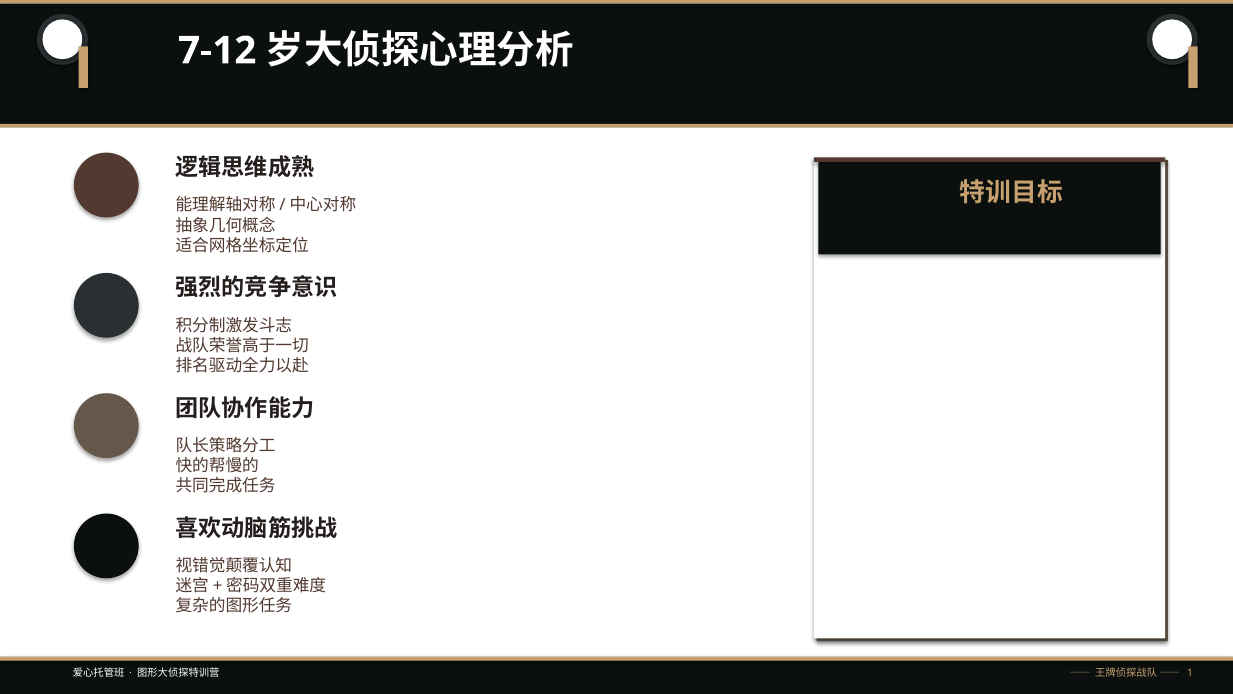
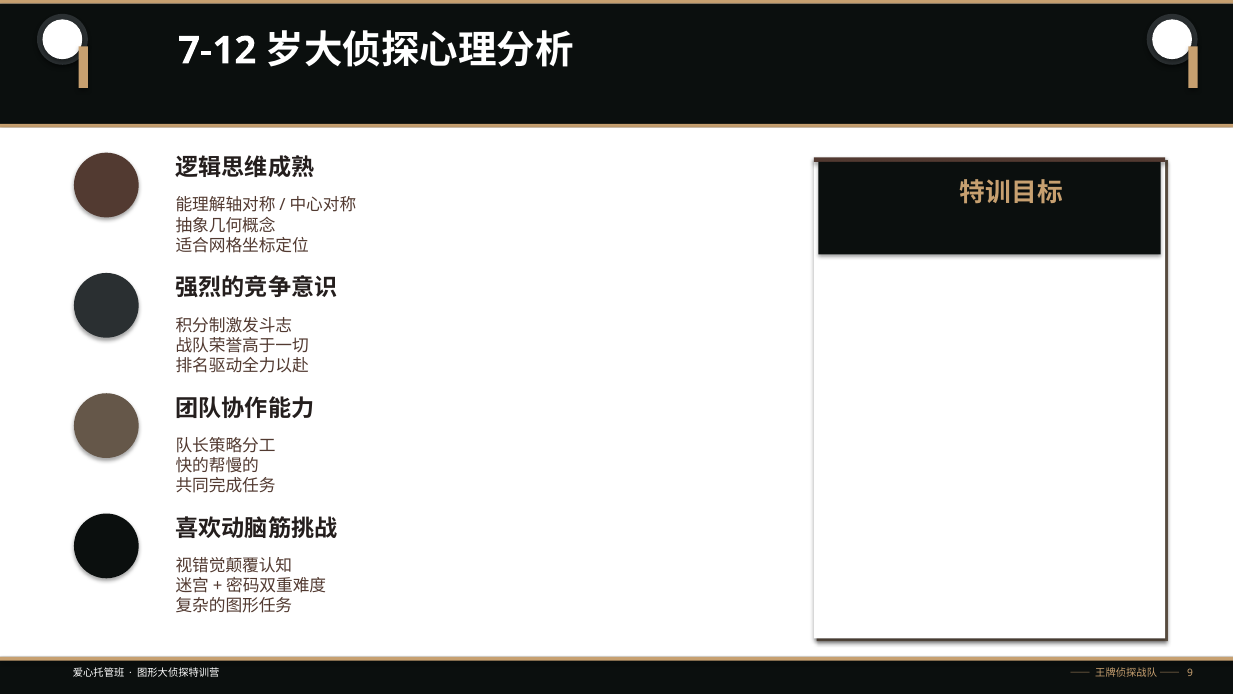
1 at (1190, 673): 1 -> 9
